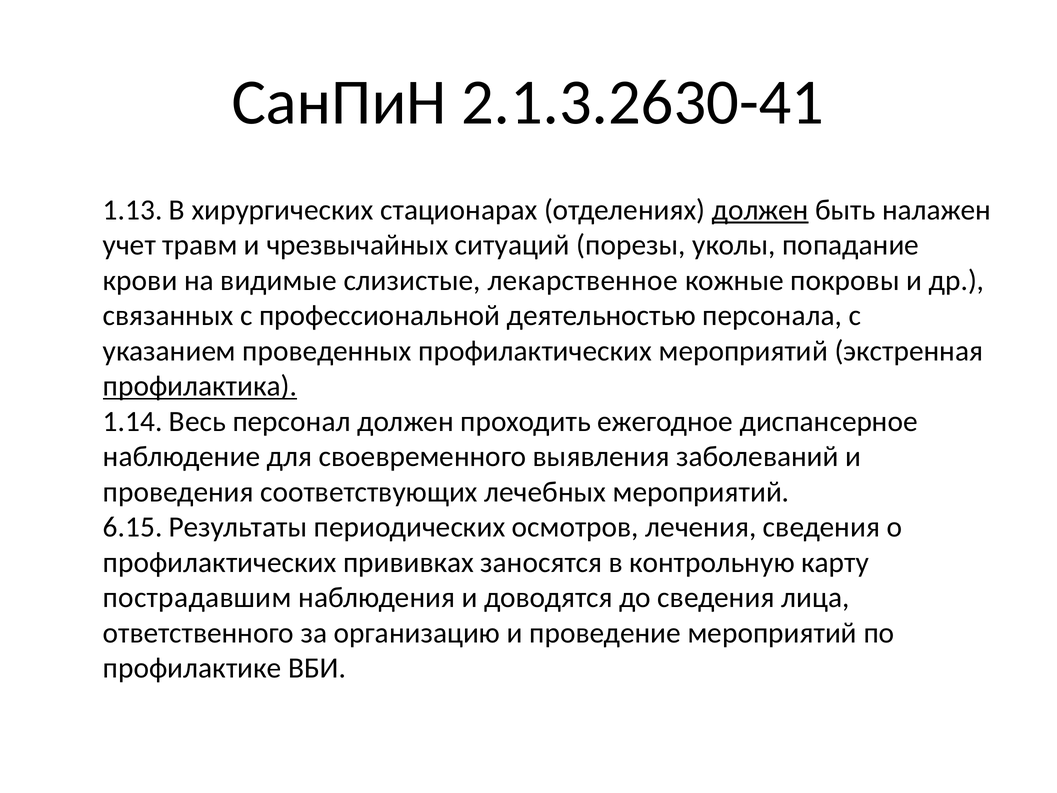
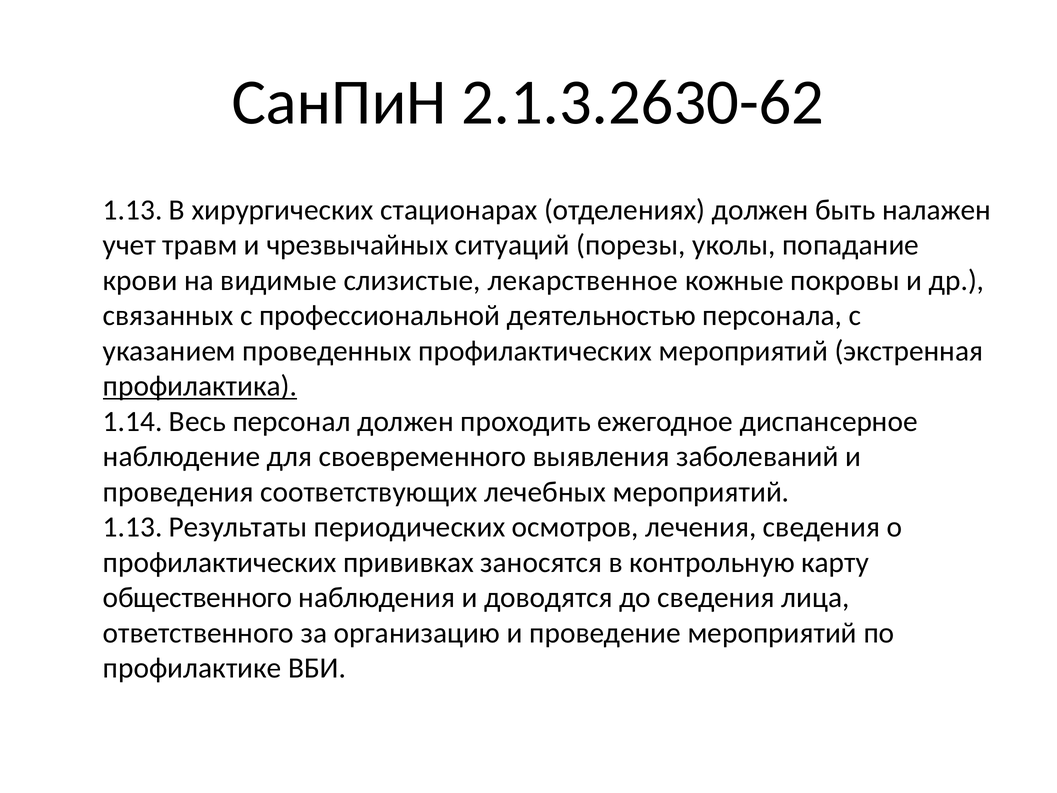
2.1.3.2630-41: 2.1.3.2630-41 -> 2.1.3.2630-62
должен at (760, 210) underline: present -> none
6.15 at (133, 527): 6.15 -> 1.13
пострадавшим: пострадавшим -> общественного
